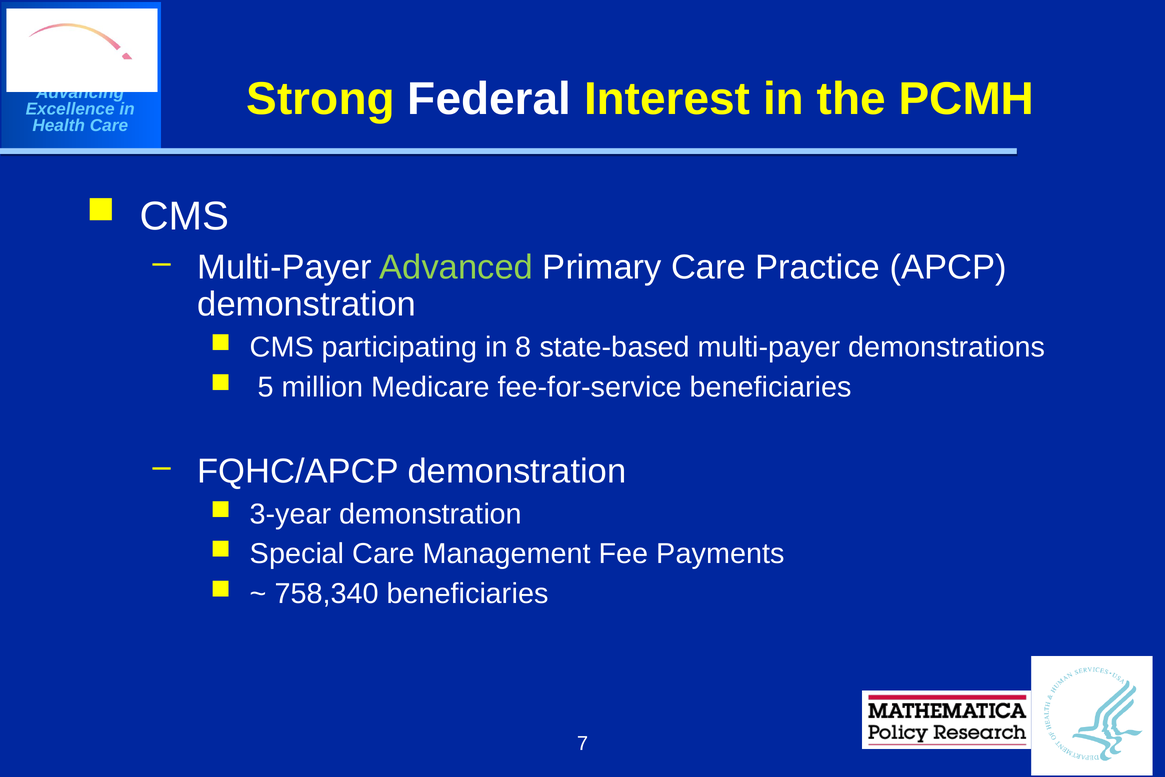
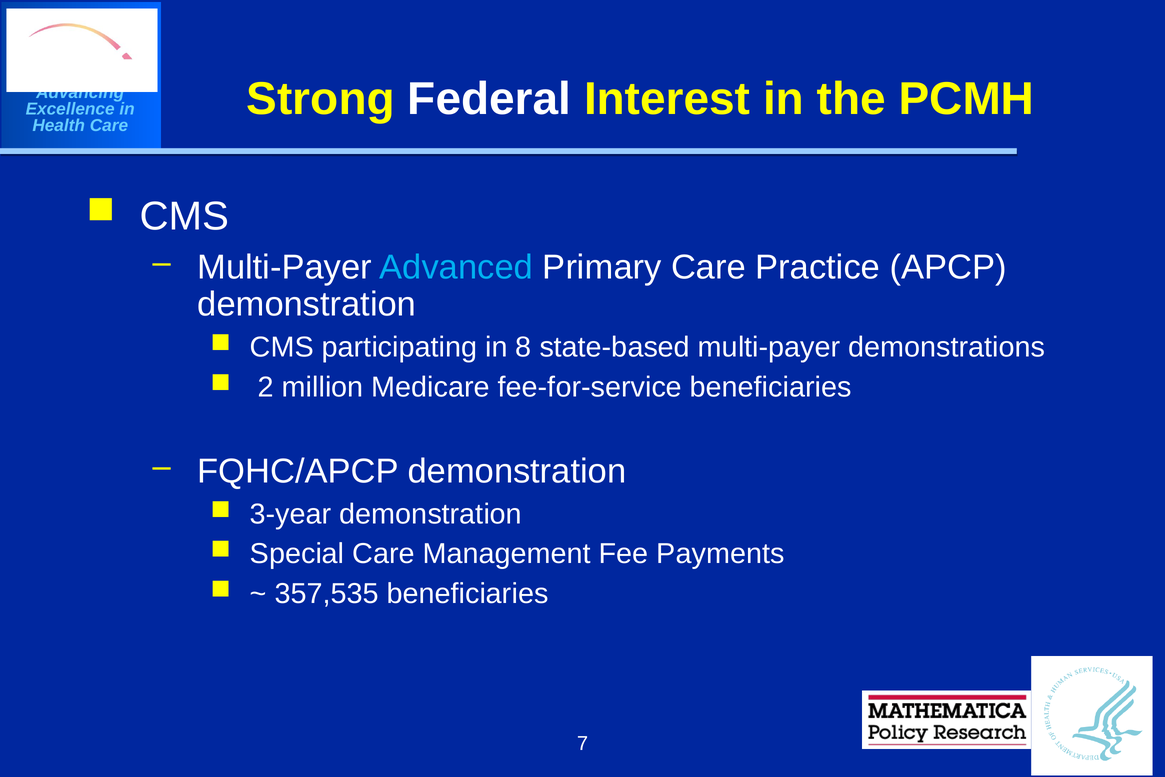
Advanced colour: light green -> light blue
5: 5 -> 2
758,340: 758,340 -> 357,535
